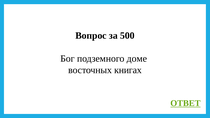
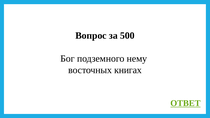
доме: доме -> нему
